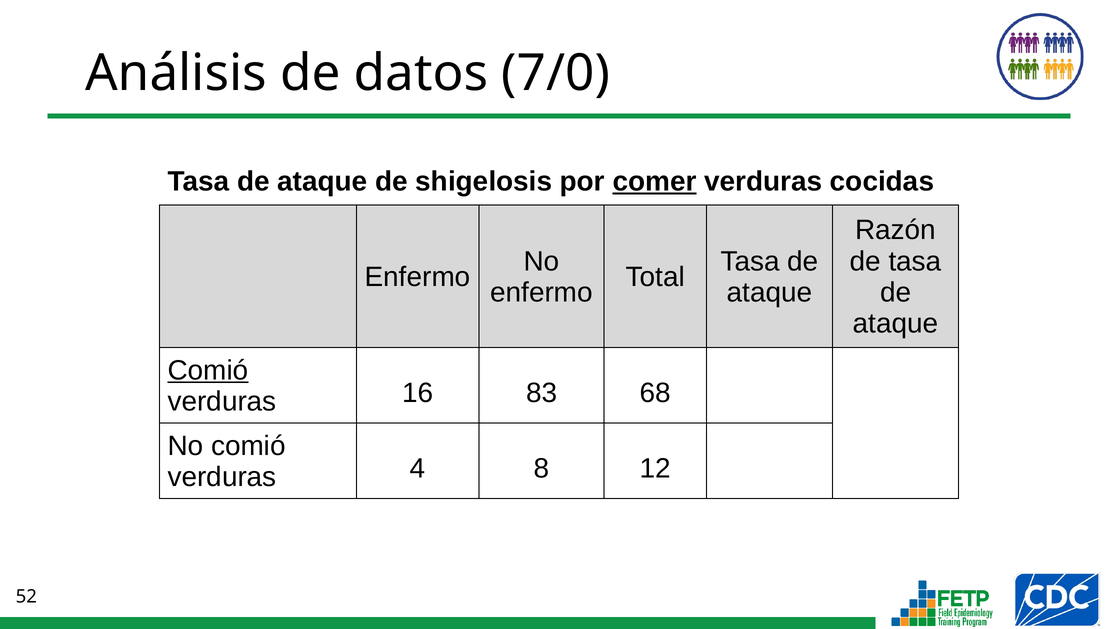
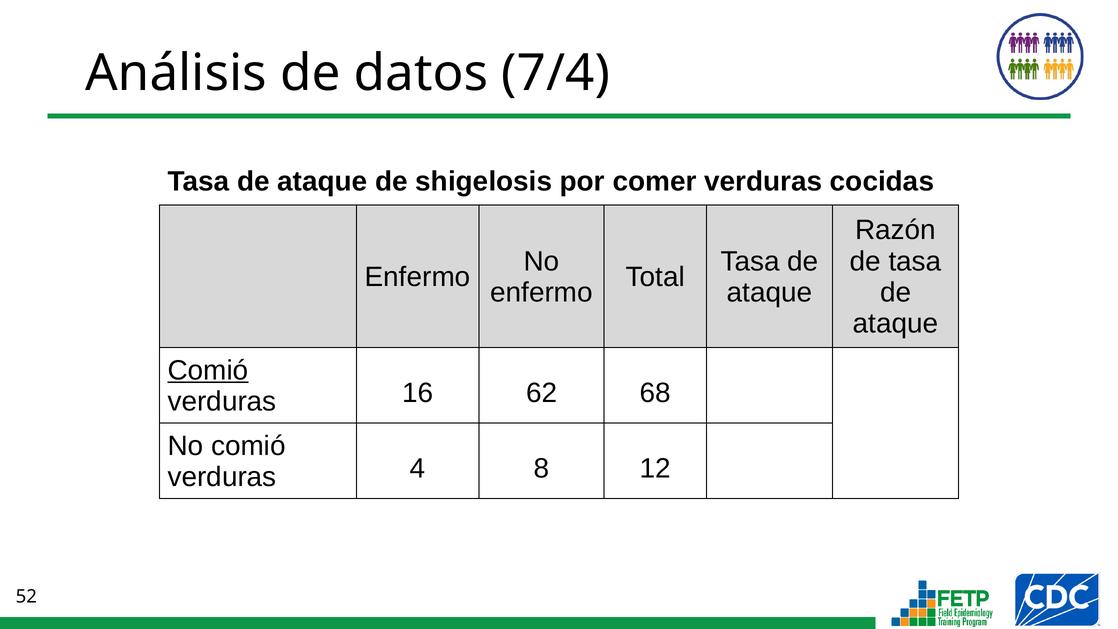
7/0: 7/0 -> 7/4
comer underline: present -> none
83: 83 -> 62
